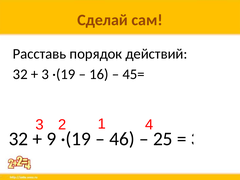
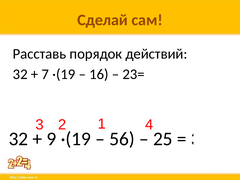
3 at (45, 74): 3 -> 7
45=: 45= -> 23=
46: 46 -> 56
